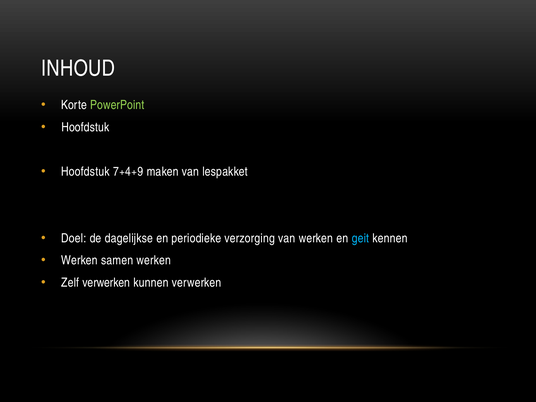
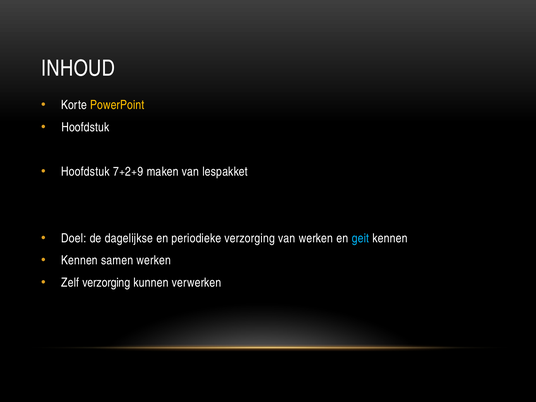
PowerPoint colour: light green -> yellow
7+4+9: 7+4+9 -> 7+2+9
Werken at (79, 260): Werken -> Kennen
Zelf verwerken: verwerken -> verzorging
